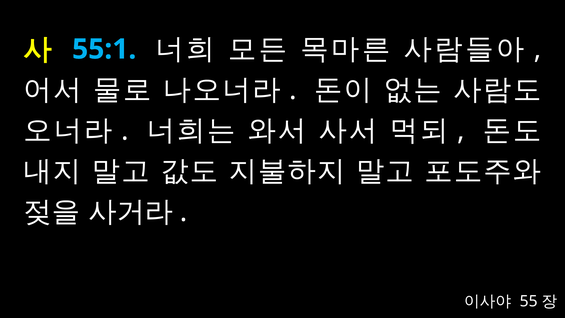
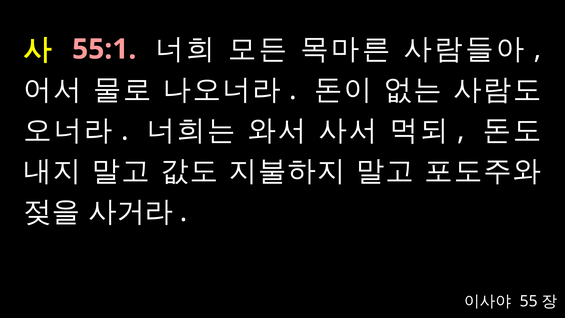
55:1 colour: light blue -> pink
